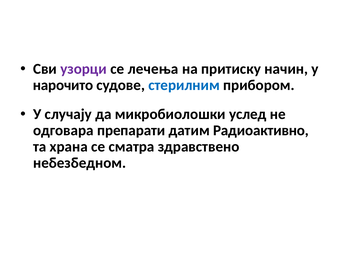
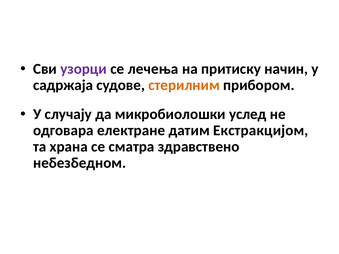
нарочито: нарочито -> садржаја
стерилним colour: blue -> orange
препарати: препарати -> електране
Радиоактивно: Радиоактивно -> Екстракцијом
